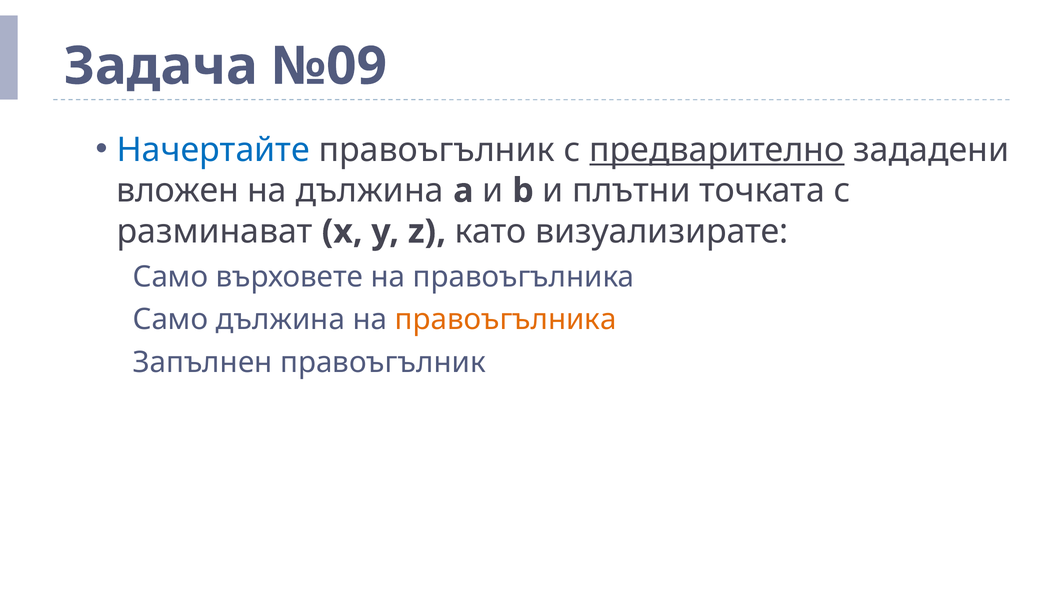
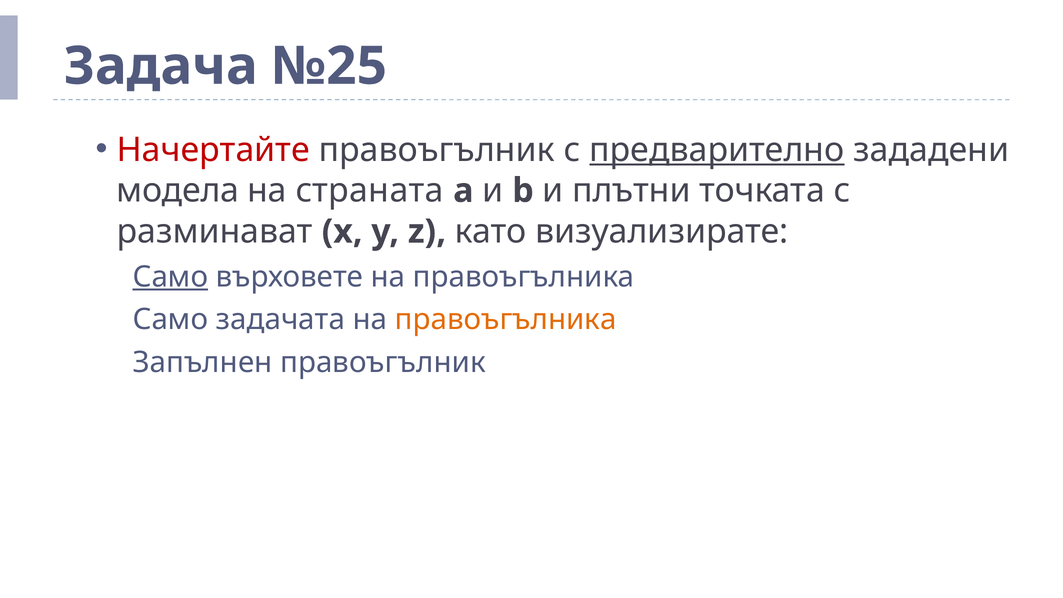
№09: №09 -> №25
Начертайте colour: blue -> red
вложен: вложен -> модела
на дължина: дължина -> страната
Само at (170, 277) underline: none -> present
Само дължина: дължина -> задачата
